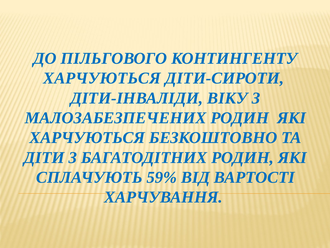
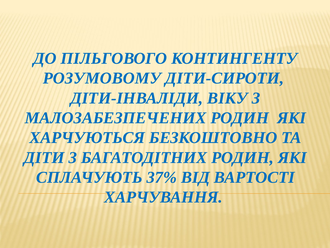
ХАРЧУЮТЬСЯ at (102, 78): ХАРЧУЮТЬСЯ -> РОЗУМОВОМУ
59%: 59% -> 37%
